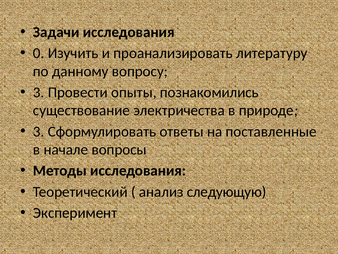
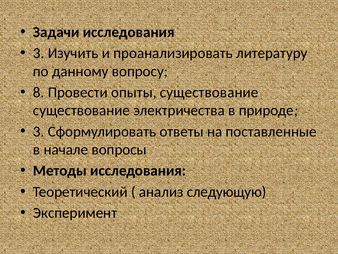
0 at (39, 53): 0 -> 3
3 at (39, 92): 3 -> 8
опыты познакомились: познакомились -> существование
